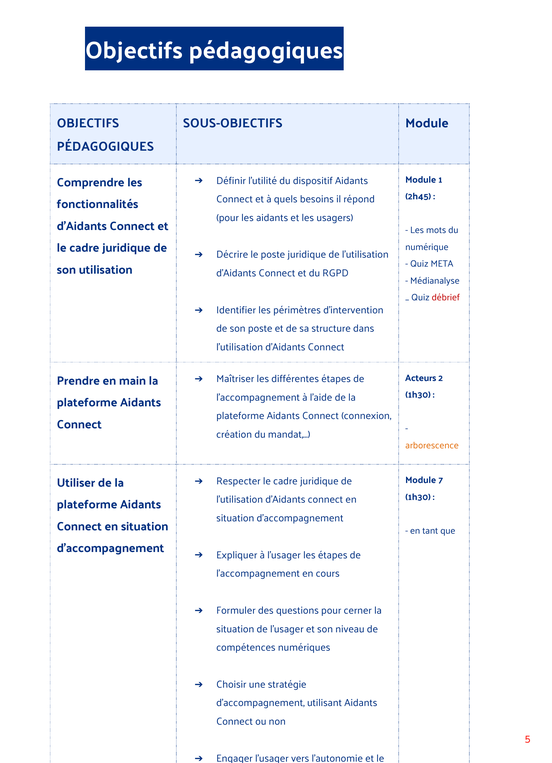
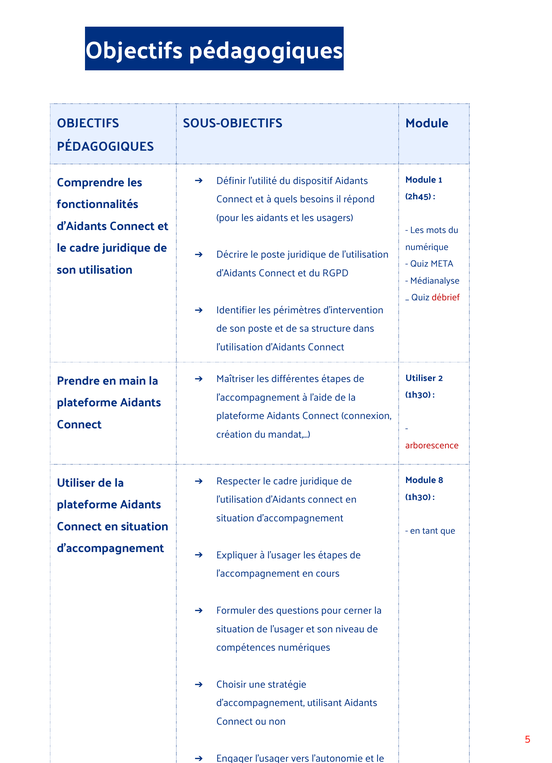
Acteurs at (421, 378): Acteurs -> Utiliser
arborescence colour: orange -> red
7: 7 -> 8
